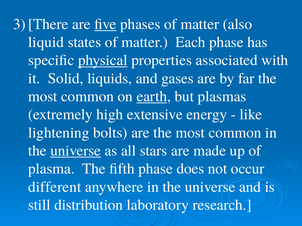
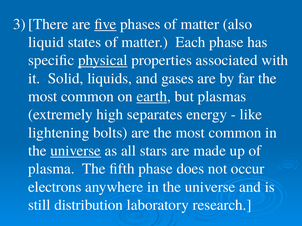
extensive: extensive -> separates
different: different -> electrons
